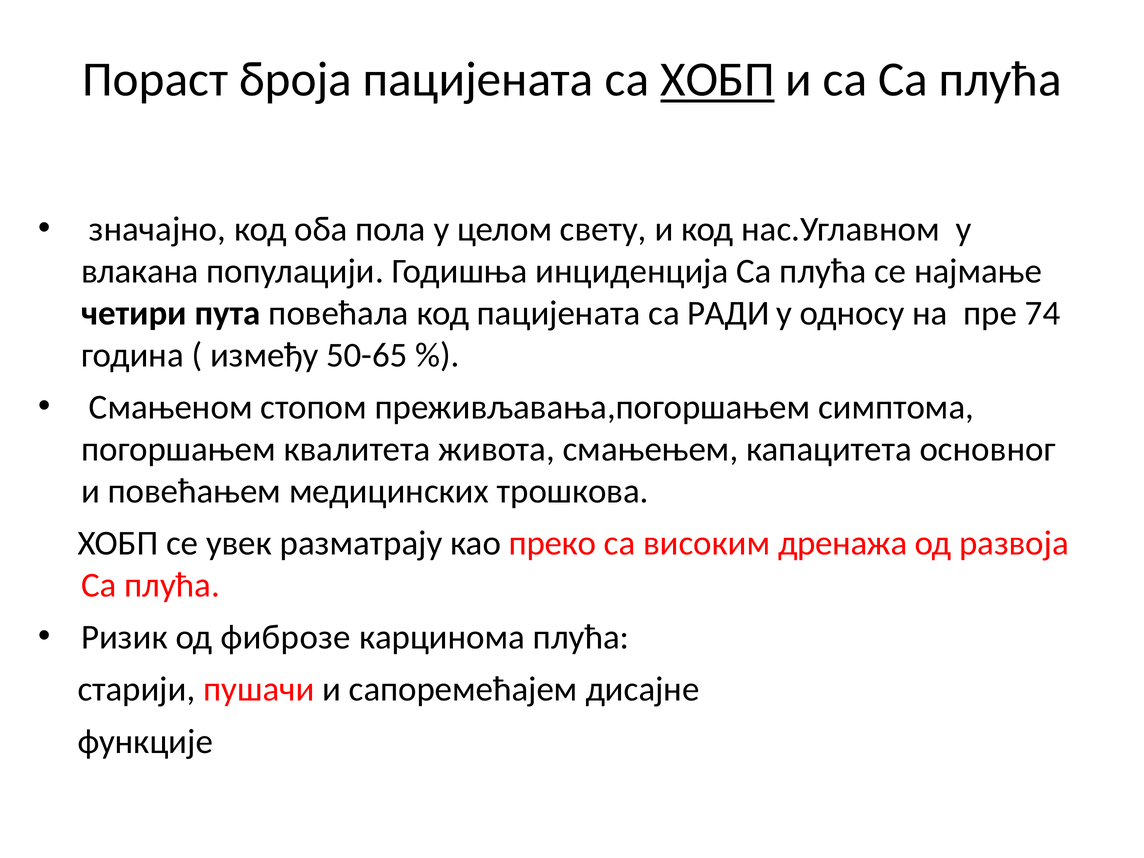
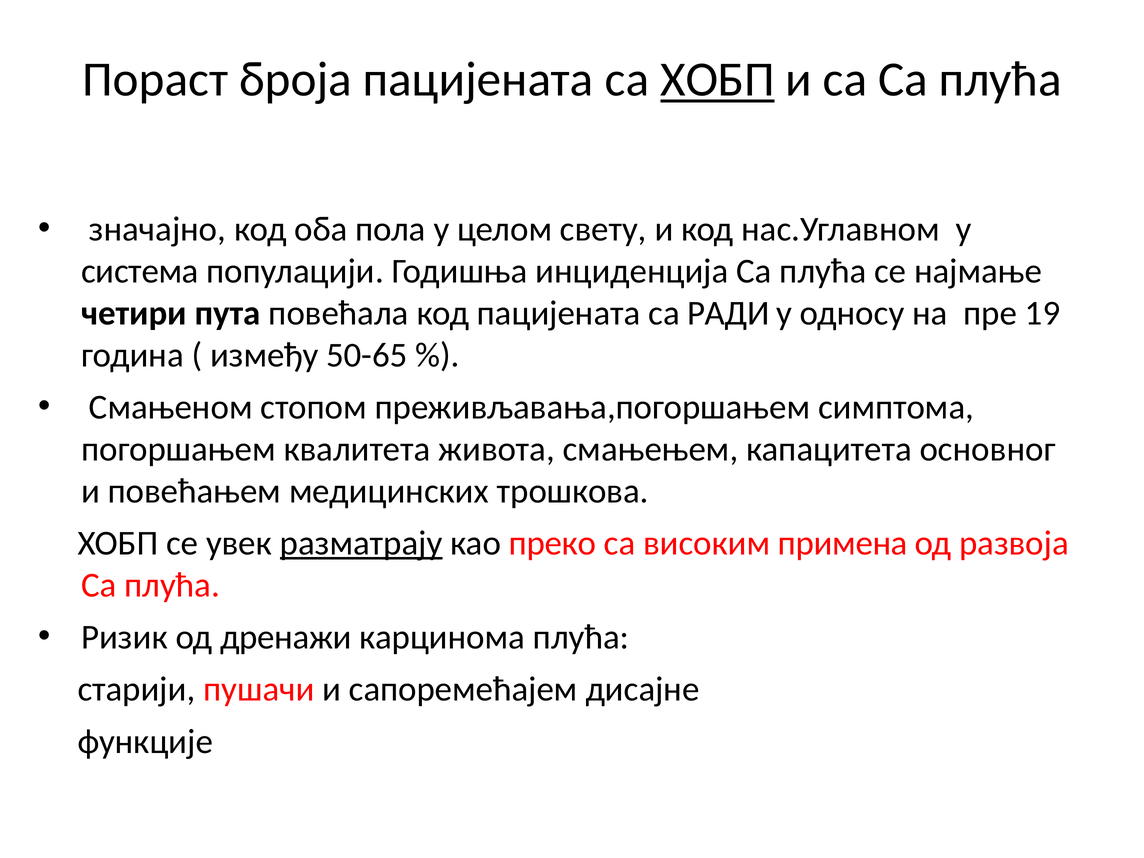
влакана: влакана -> система
74: 74 -> 19
разматрају underline: none -> present
дренажа: дренажа -> примена
фиброзе: фиброзе -> дренажи
